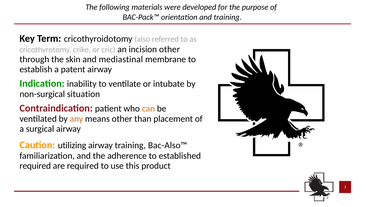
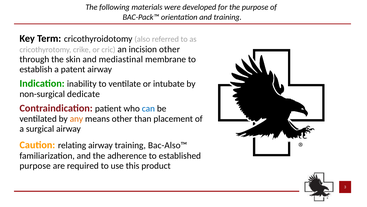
situation: situation -> dedicate
can colour: orange -> blue
utilizing: utilizing -> relating
required at (35, 165): required -> purpose
